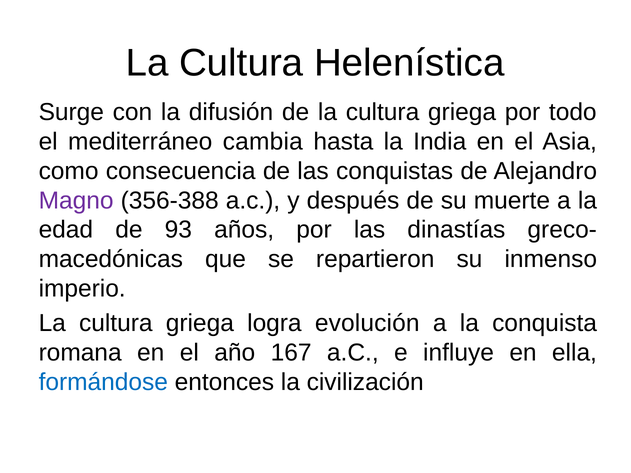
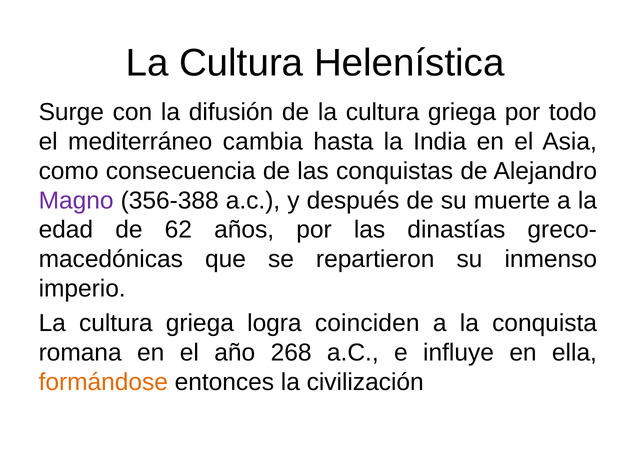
93: 93 -> 62
evolución: evolución -> coinciden
167: 167 -> 268
formándose colour: blue -> orange
